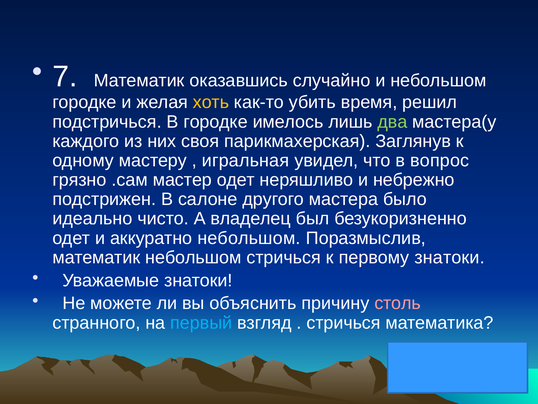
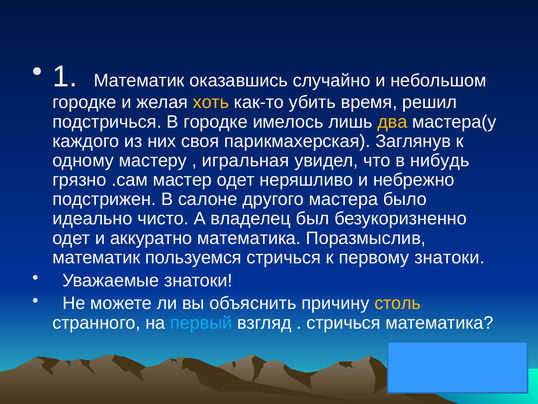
7: 7 -> 1
два colour: light green -> yellow
вопрос: вопрос -> нибудь
аккуратно небольшом: небольшом -> математика
математик небольшом: небольшом -> пользуемся
столь colour: pink -> yellow
